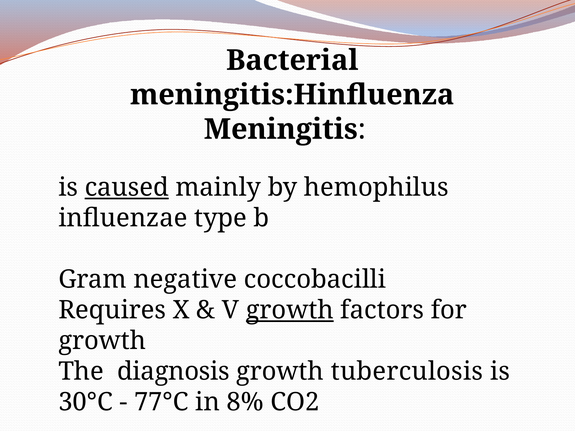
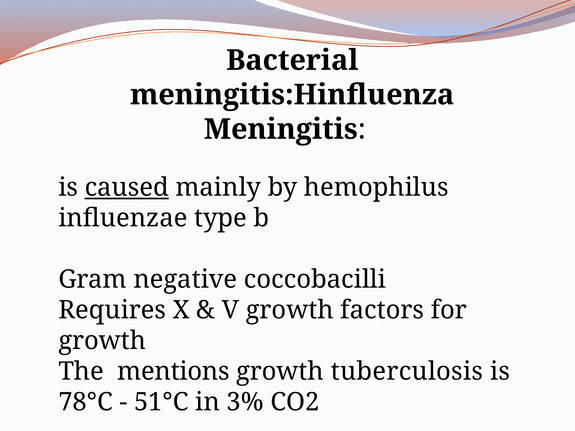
growth at (290, 310) underline: present -> none
diagnosis: diagnosis -> mentions
30°C: 30°C -> 78°C
77°C: 77°C -> 51°C
8%: 8% -> 3%
